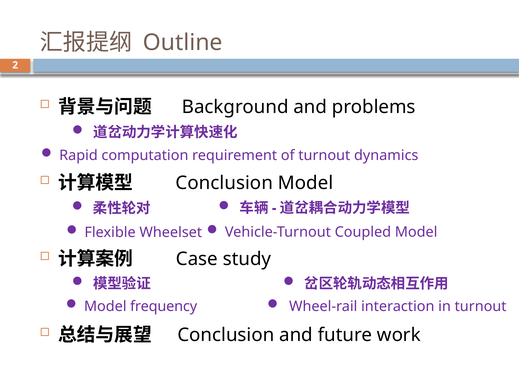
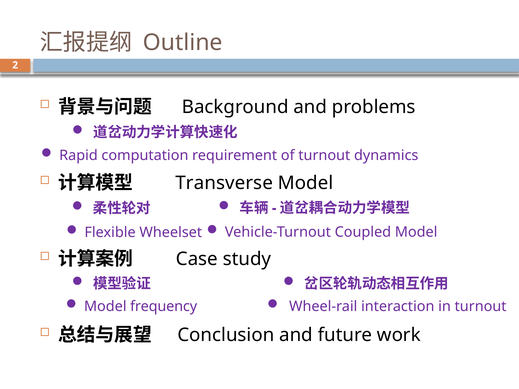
Conclusion at (224, 183): Conclusion -> Transverse
